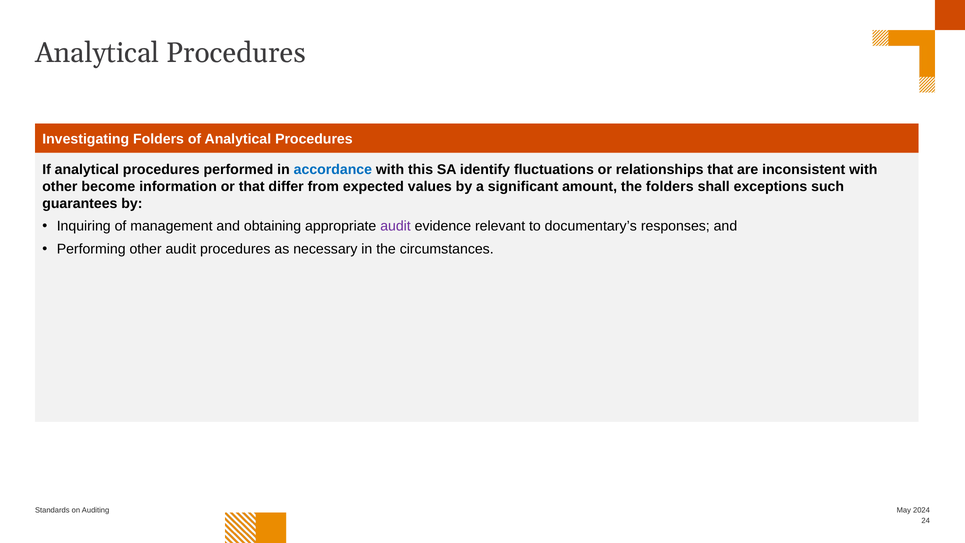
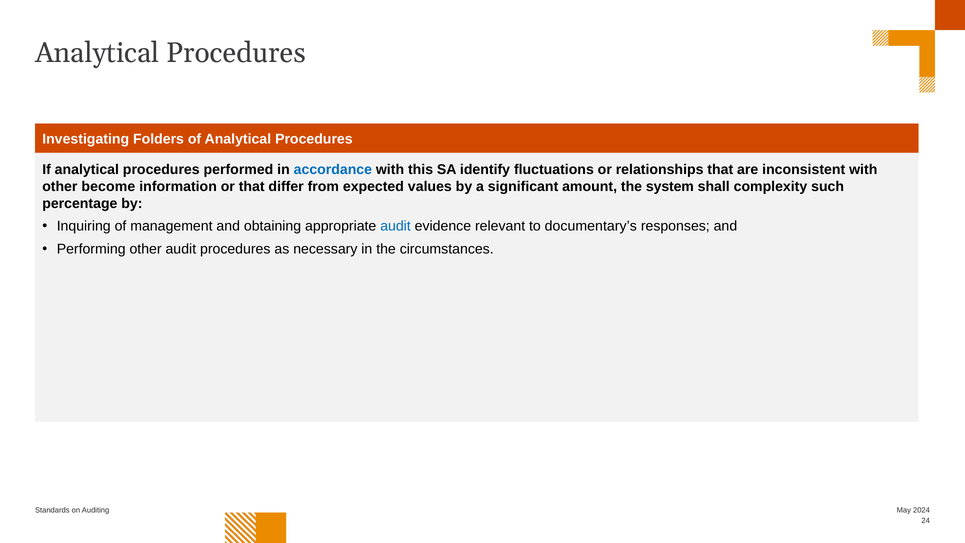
the folders: folders -> system
exceptions: exceptions -> complexity
guarantees: guarantees -> percentage
audit at (396, 226) colour: purple -> blue
